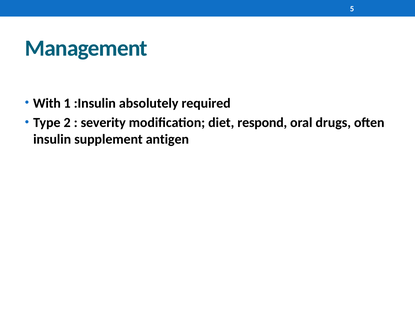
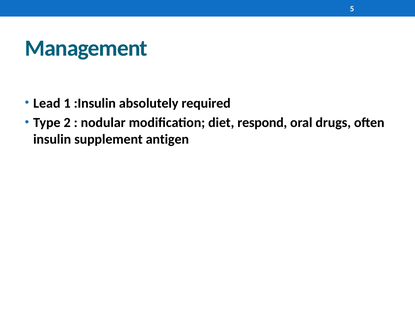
With: With -> Lead
severity: severity -> nodular
